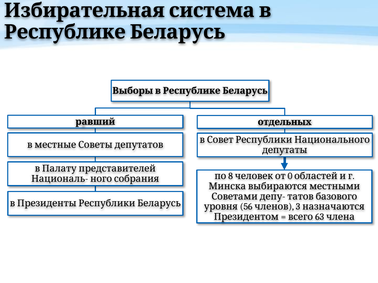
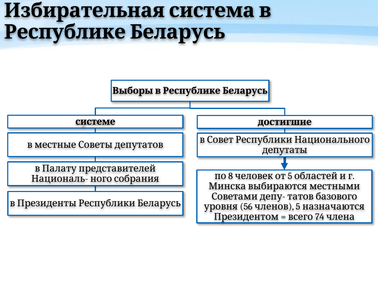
равший: равший -> системе
отдельных: отдельных -> достигшие
8 0: 0 -> 5
3 at (298, 207): 3 -> 5
63: 63 -> 74
